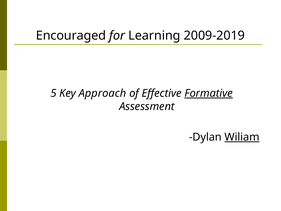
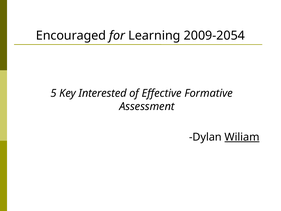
2009-2019: 2009-2019 -> 2009-2054
Approach: Approach -> Interested
Formative underline: present -> none
